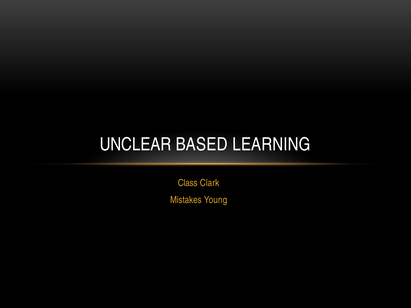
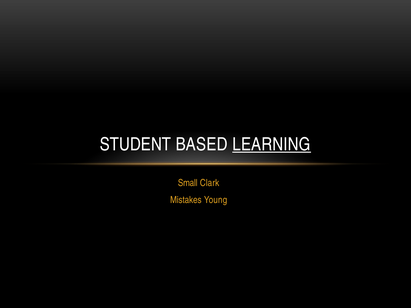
UNCLEAR: UNCLEAR -> STUDENT
LEARNING underline: none -> present
Class: Class -> Small
